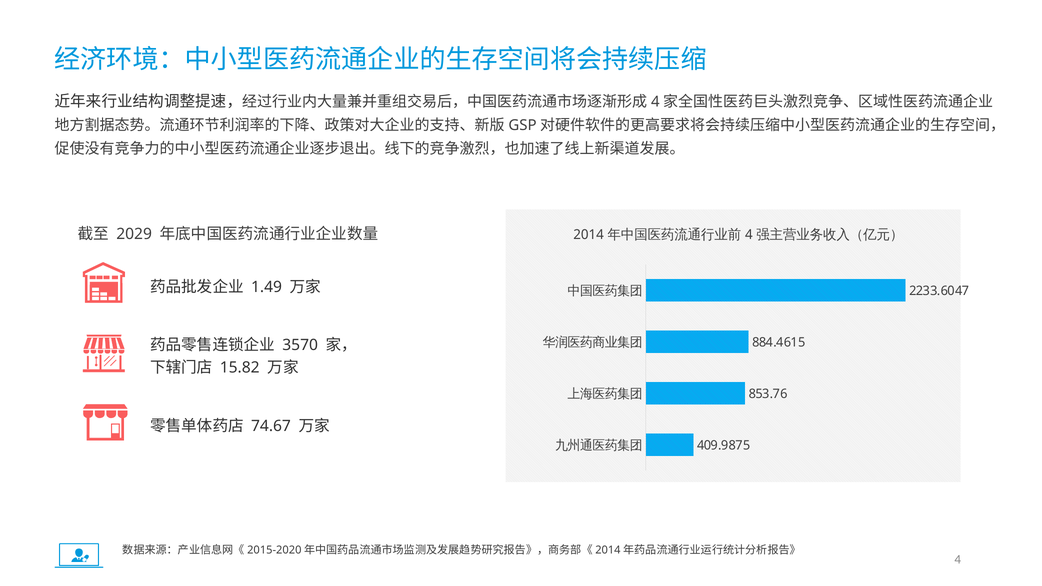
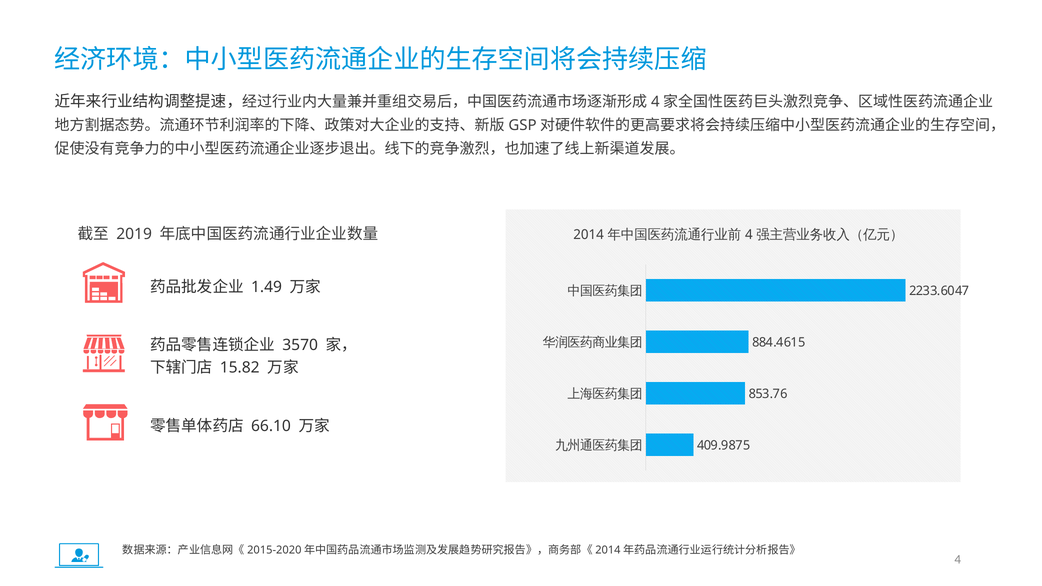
2029: 2029 -> 2019
74.67: 74.67 -> 66.10
